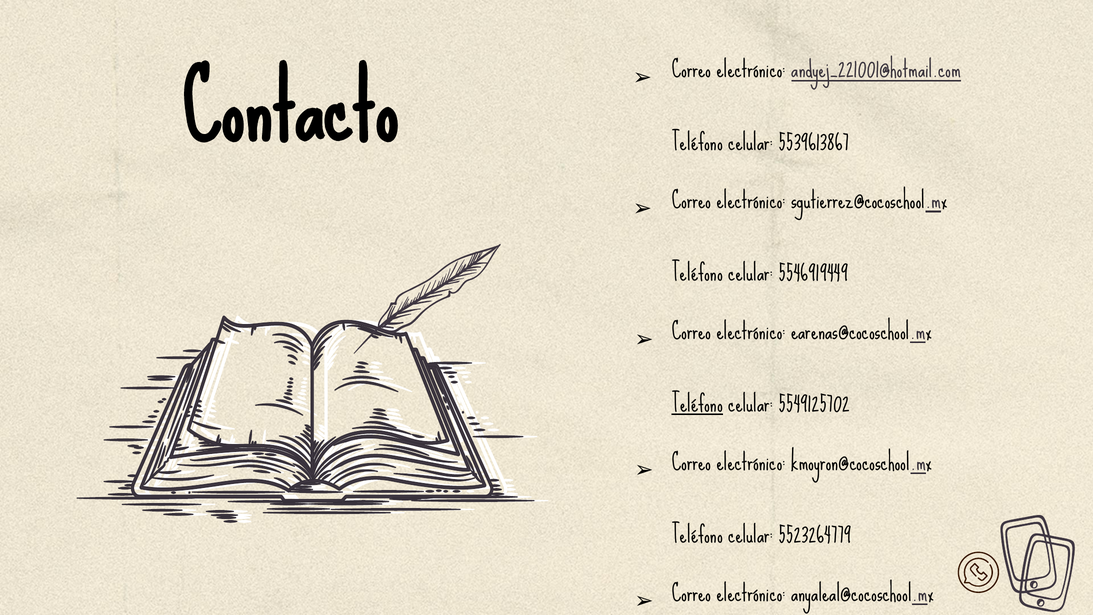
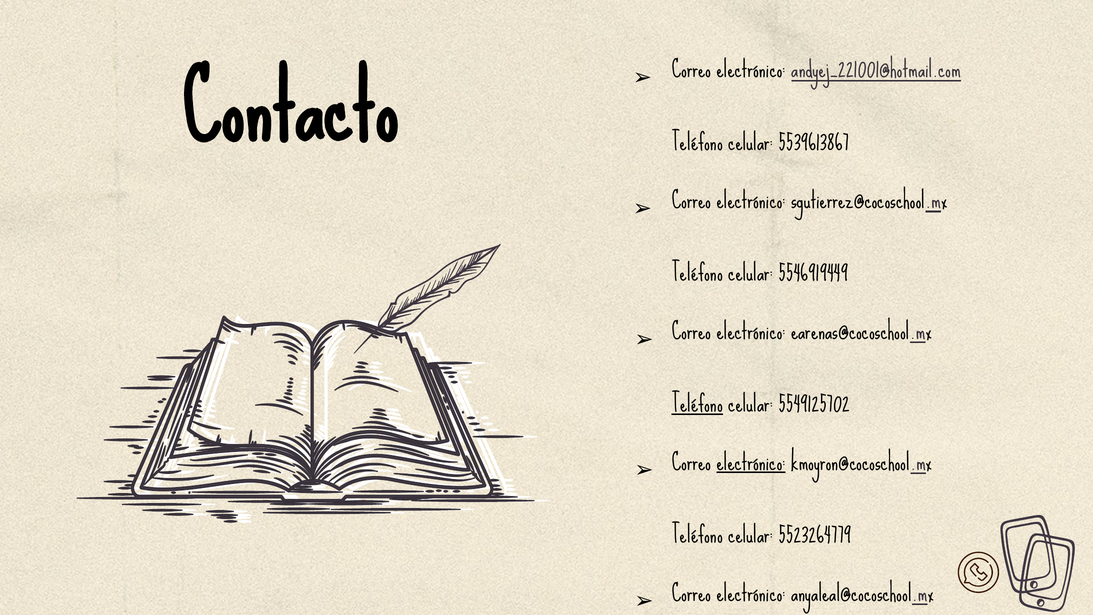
electrónico at (751, 462) underline: none -> present
